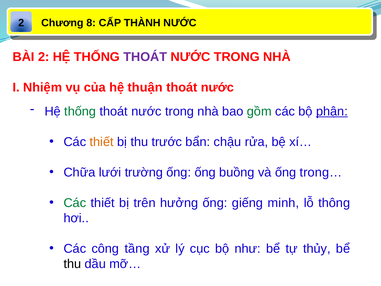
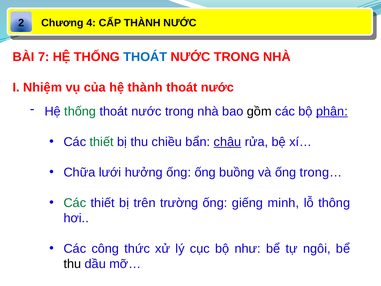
8: 8 -> 4
BÀI 2: 2 -> 7
THOÁT at (145, 57) colour: purple -> blue
hệ thuận: thuận -> thành
gồm colour: green -> black
thiết at (102, 142) colour: orange -> green
trước: trước -> chiều
chậu underline: none -> present
trường: trường -> hưởng
hưởng: hưởng -> trường
tầng: tầng -> thức
thủy: thủy -> ngôi
